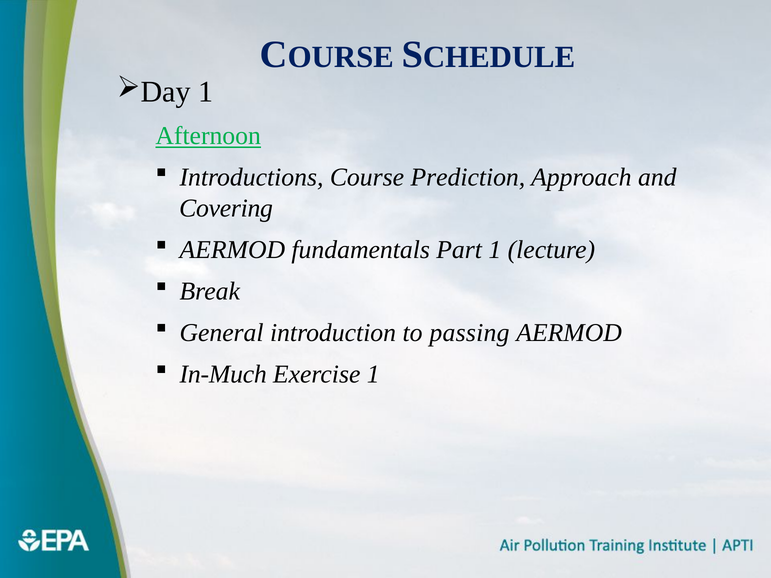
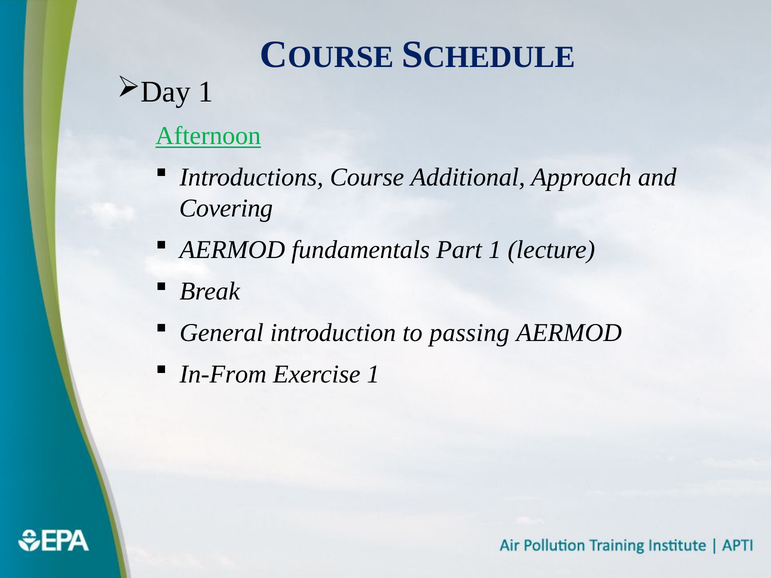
Prediction: Prediction -> Additional
In-Much: In-Much -> In-From
